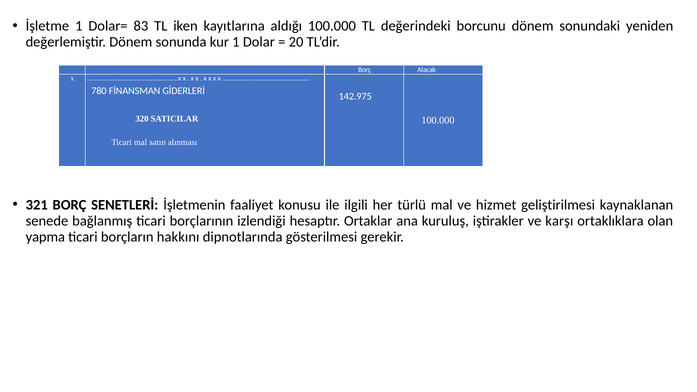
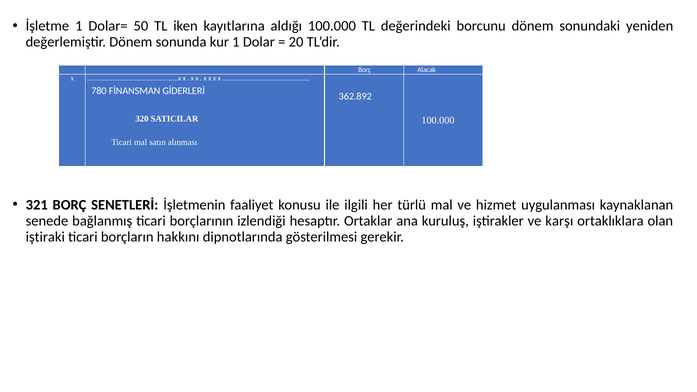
83: 83 -> 50
142.975: 142.975 -> 362.892
geliştirilmesi: geliştirilmesi -> uygulanması
yapma: yapma -> iştiraki
